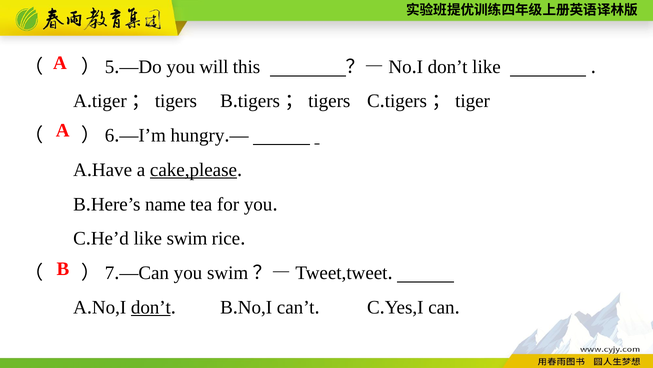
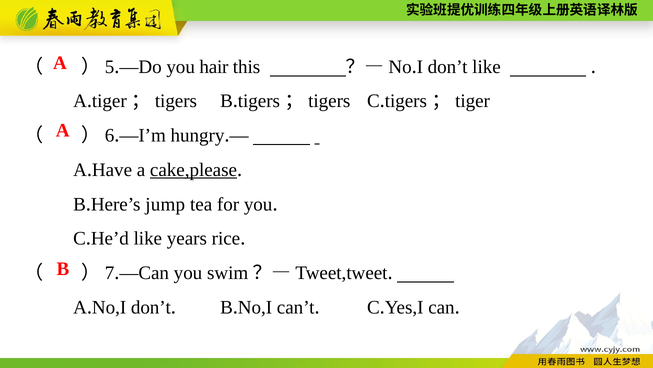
will: will -> hair
name: name -> jump
like swim: swim -> years
don’t at (151, 307) underline: present -> none
